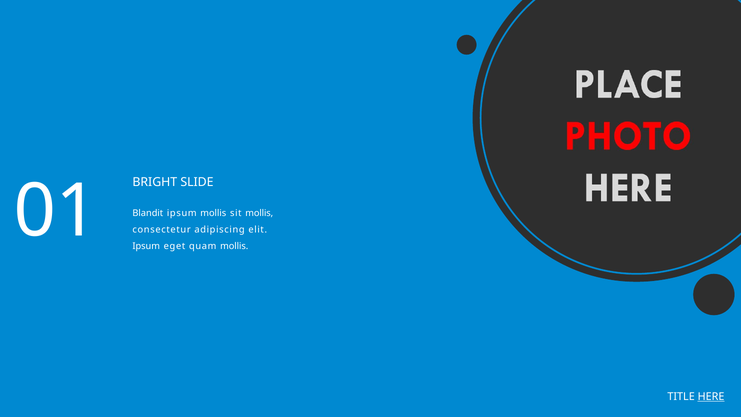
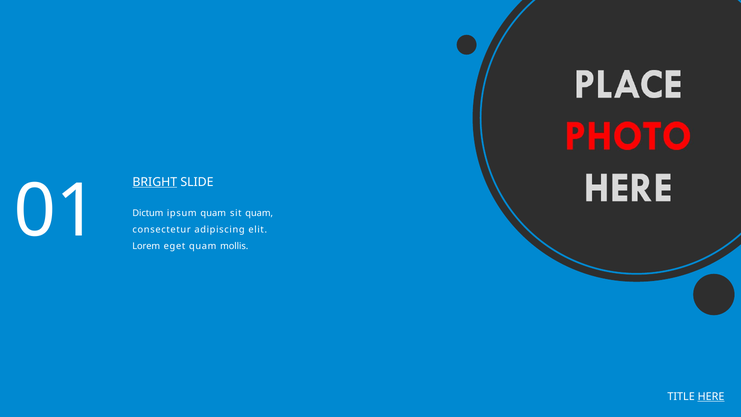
BRIGHT underline: none -> present
Blandit: Blandit -> Dictum
ipsum mollis: mollis -> quam
sit mollis: mollis -> quam
Ipsum at (146, 246): Ipsum -> Lorem
